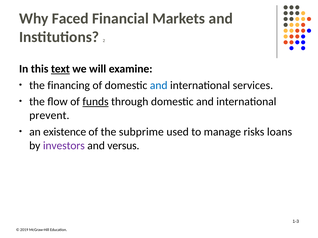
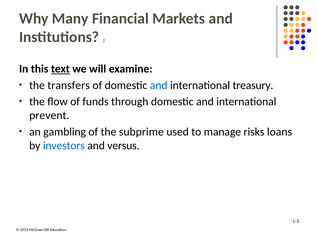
Faced: Faced -> Many
financing: financing -> transfers
services: services -> treasury
funds underline: present -> none
existence: existence -> gambling
investors colour: purple -> blue
